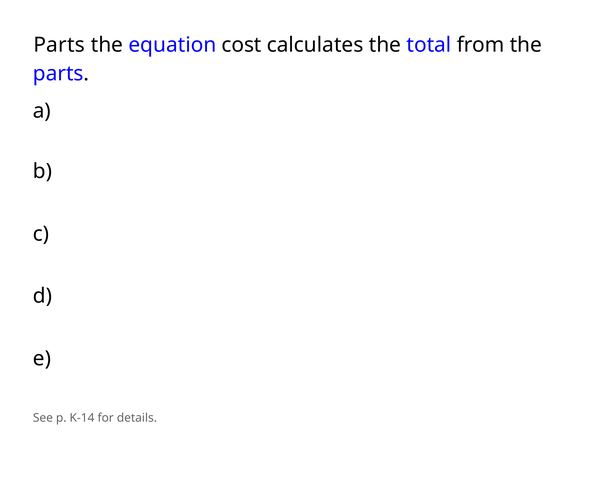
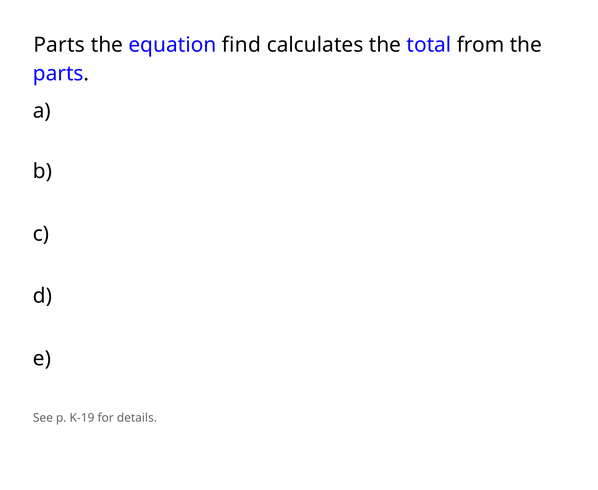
cost: cost -> find
K-14: K-14 -> K-19
